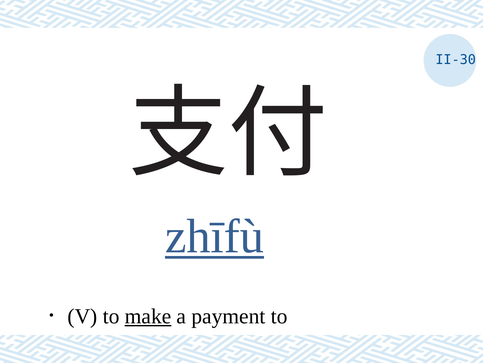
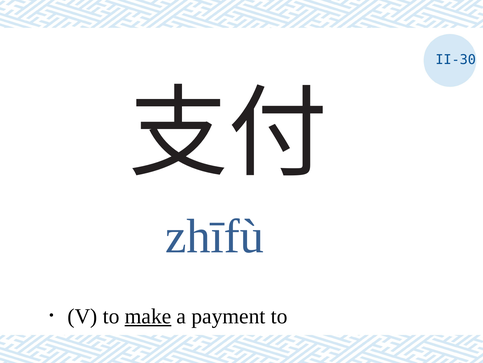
zhīfù underline: present -> none
